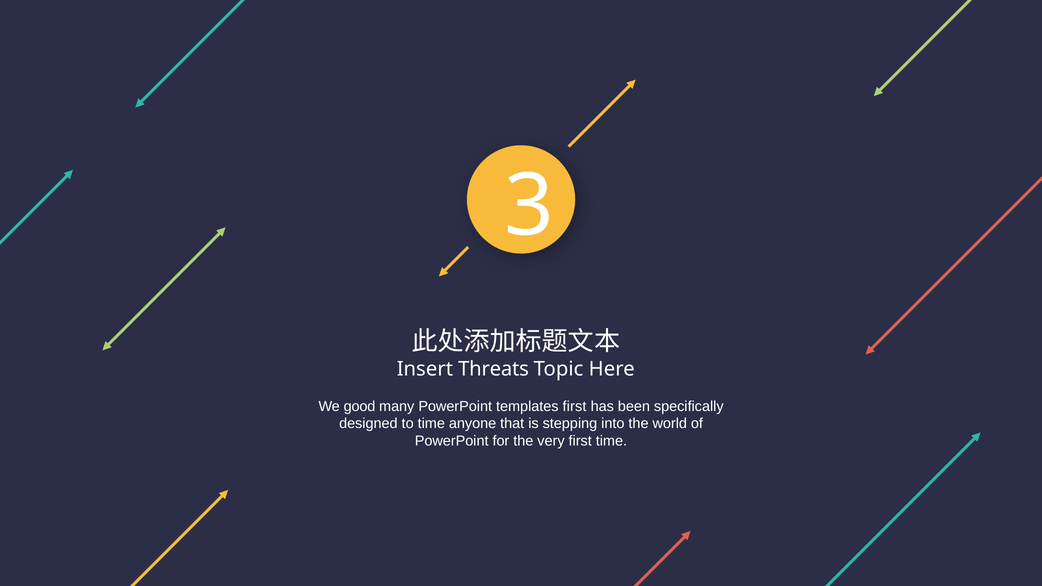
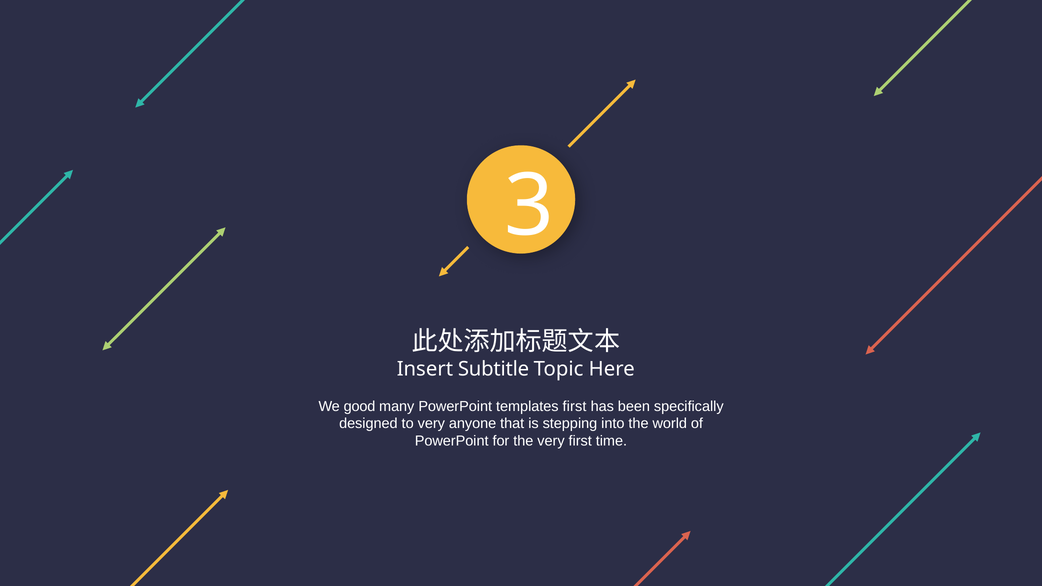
Threats: Threats -> Subtitle
to time: time -> very
